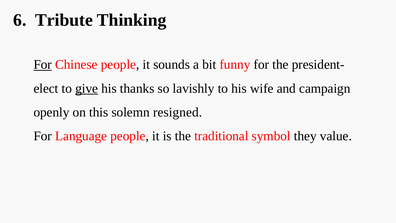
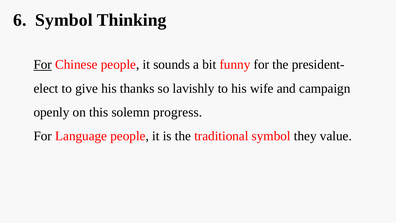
6 Tribute: Tribute -> Symbol
give underline: present -> none
resigned: resigned -> progress
